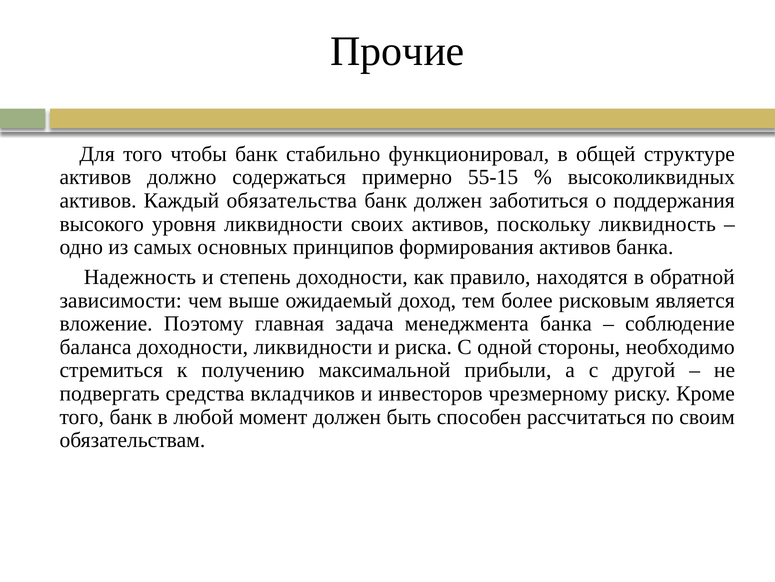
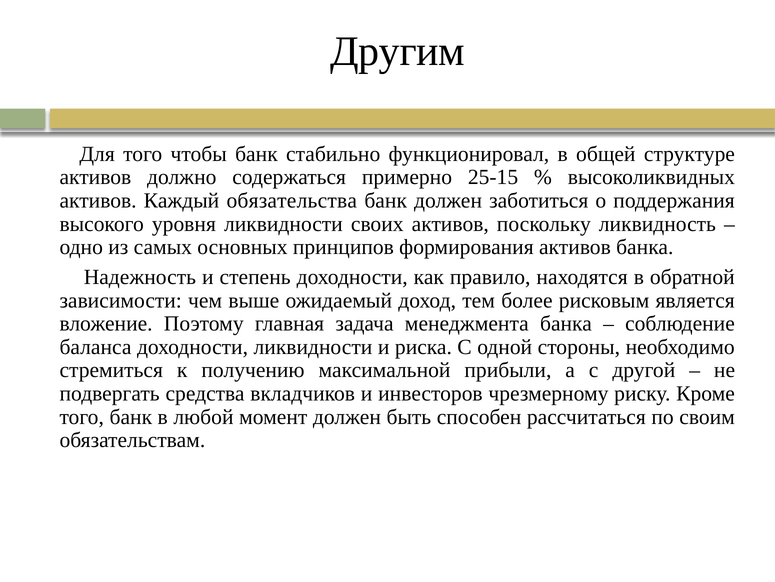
Прочие: Прочие -> Другим
55-15: 55-15 -> 25-15
